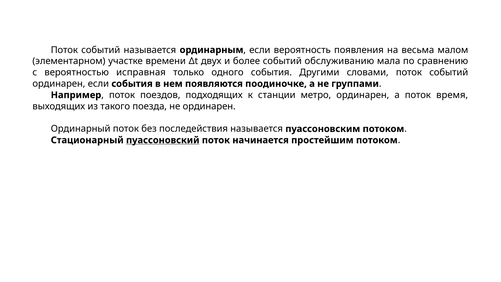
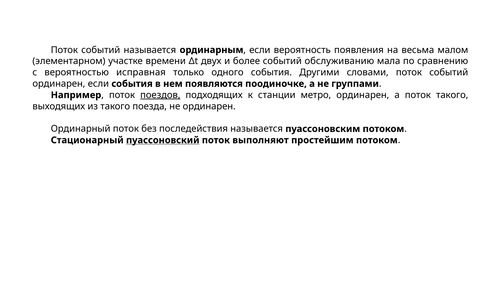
поездов underline: none -> present
поток время: время -> такого
начинается: начинается -> выполняют
